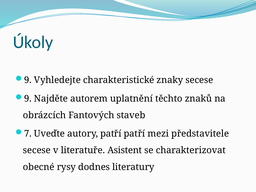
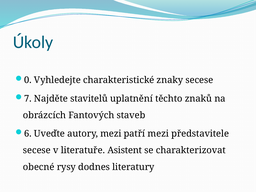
9 at (28, 80): 9 -> 0
9 at (28, 99): 9 -> 7
autorem: autorem -> stavitelů
7: 7 -> 6
autory patří: patří -> mezi
